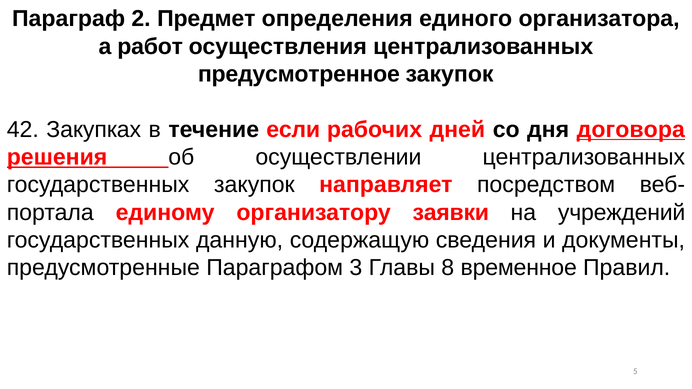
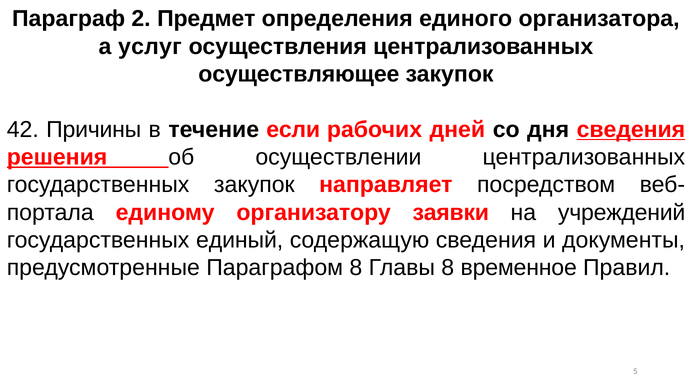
работ: работ -> услуг
предусмотренное: предусмотренное -> осуществляющее
Закупках: Закупках -> Причины
дня договора: договора -> сведения
данную: данную -> единый
Параграфом 3: 3 -> 8
